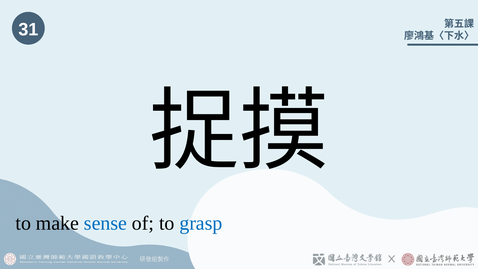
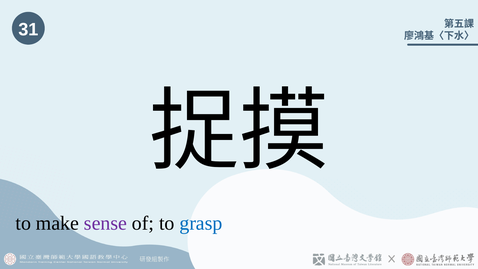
sense colour: blue -> purple
